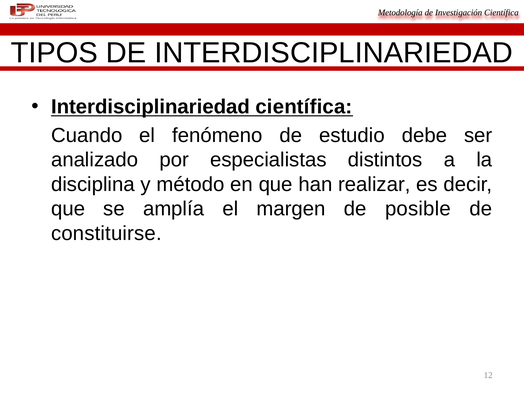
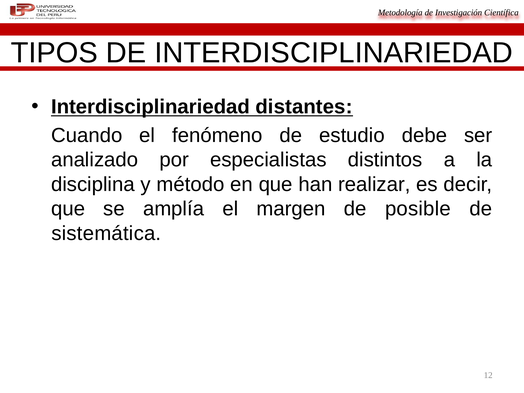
Interdisciplinariedad científica: científica -> distantes
constituirse: constituirse -> sistemática
